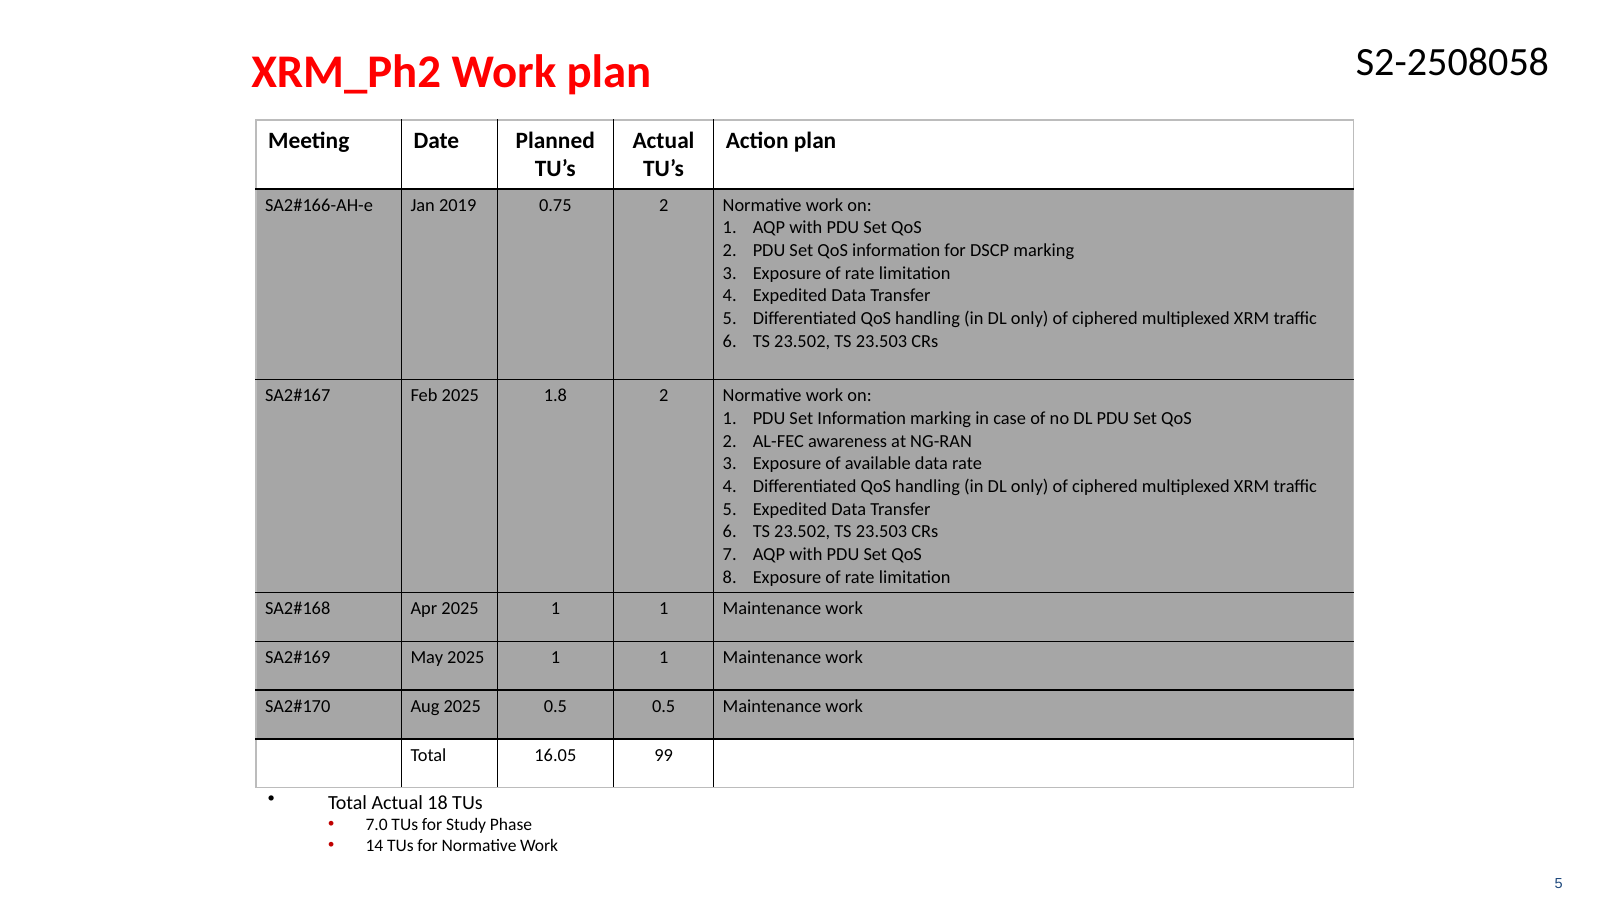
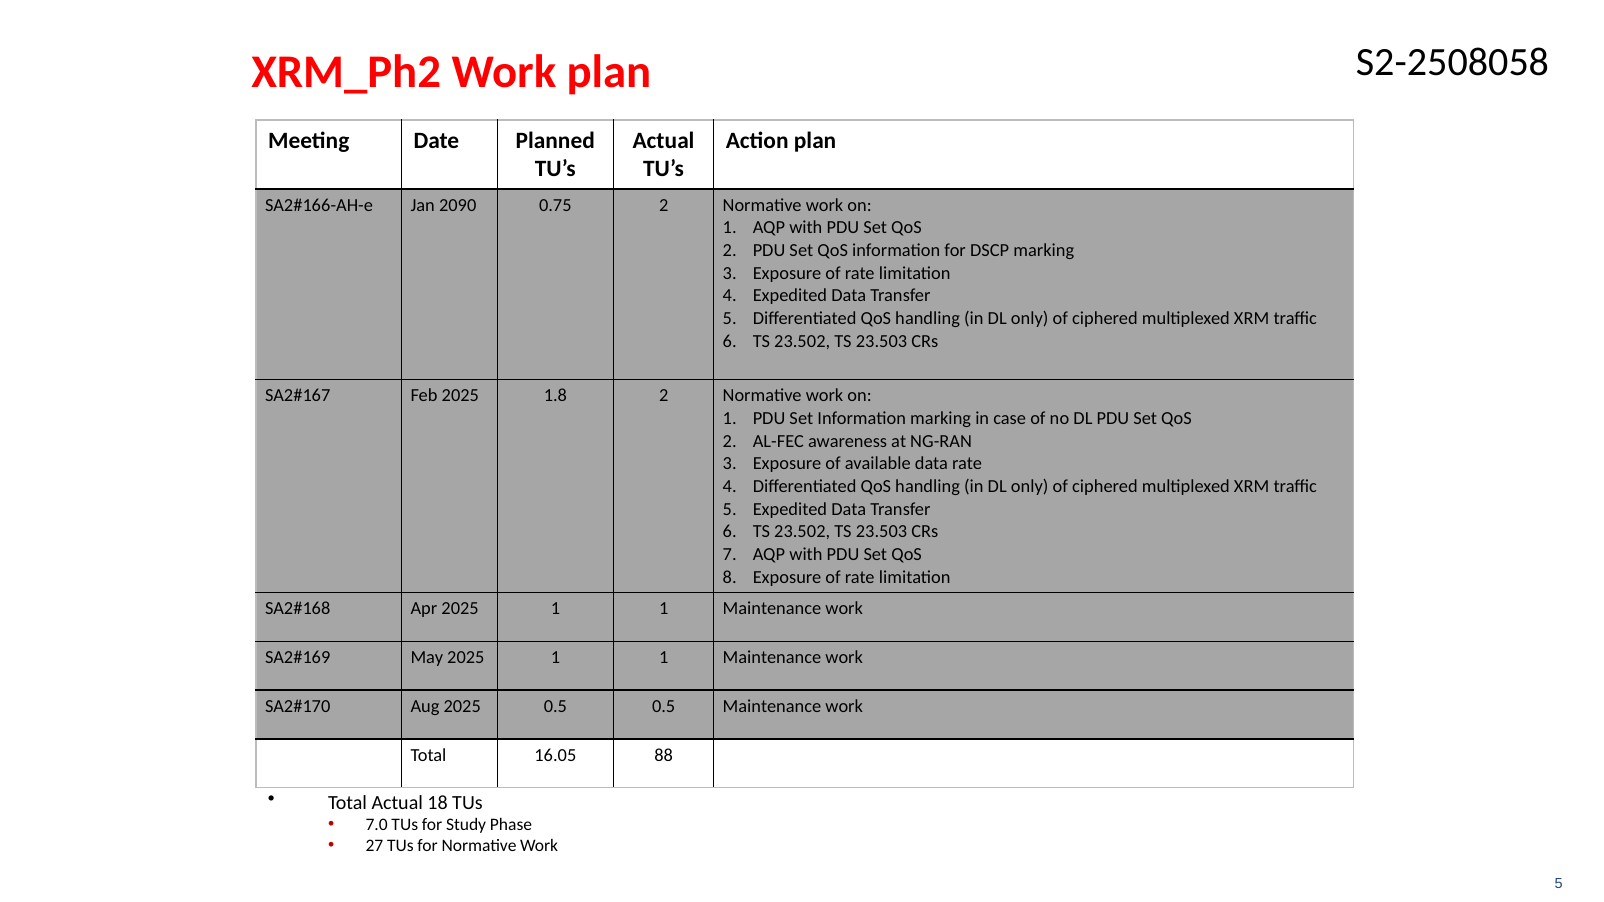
2019: 2019 -> 2090
99: 99 -> 88
14: 14 -> 27
